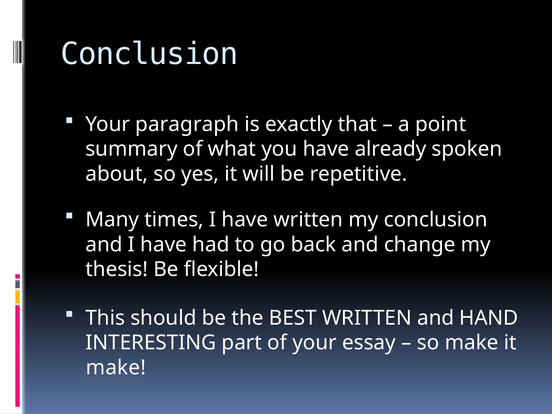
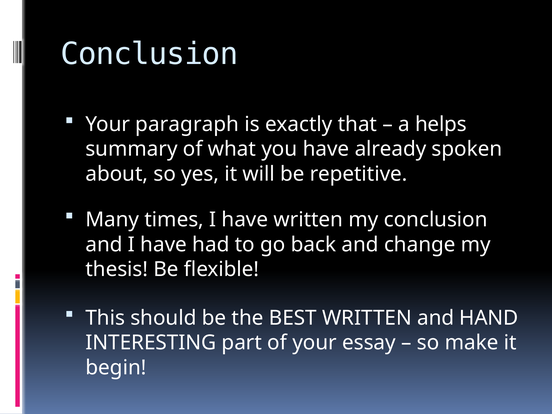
point: point -> helps
make at (116, 368): make -> begin
